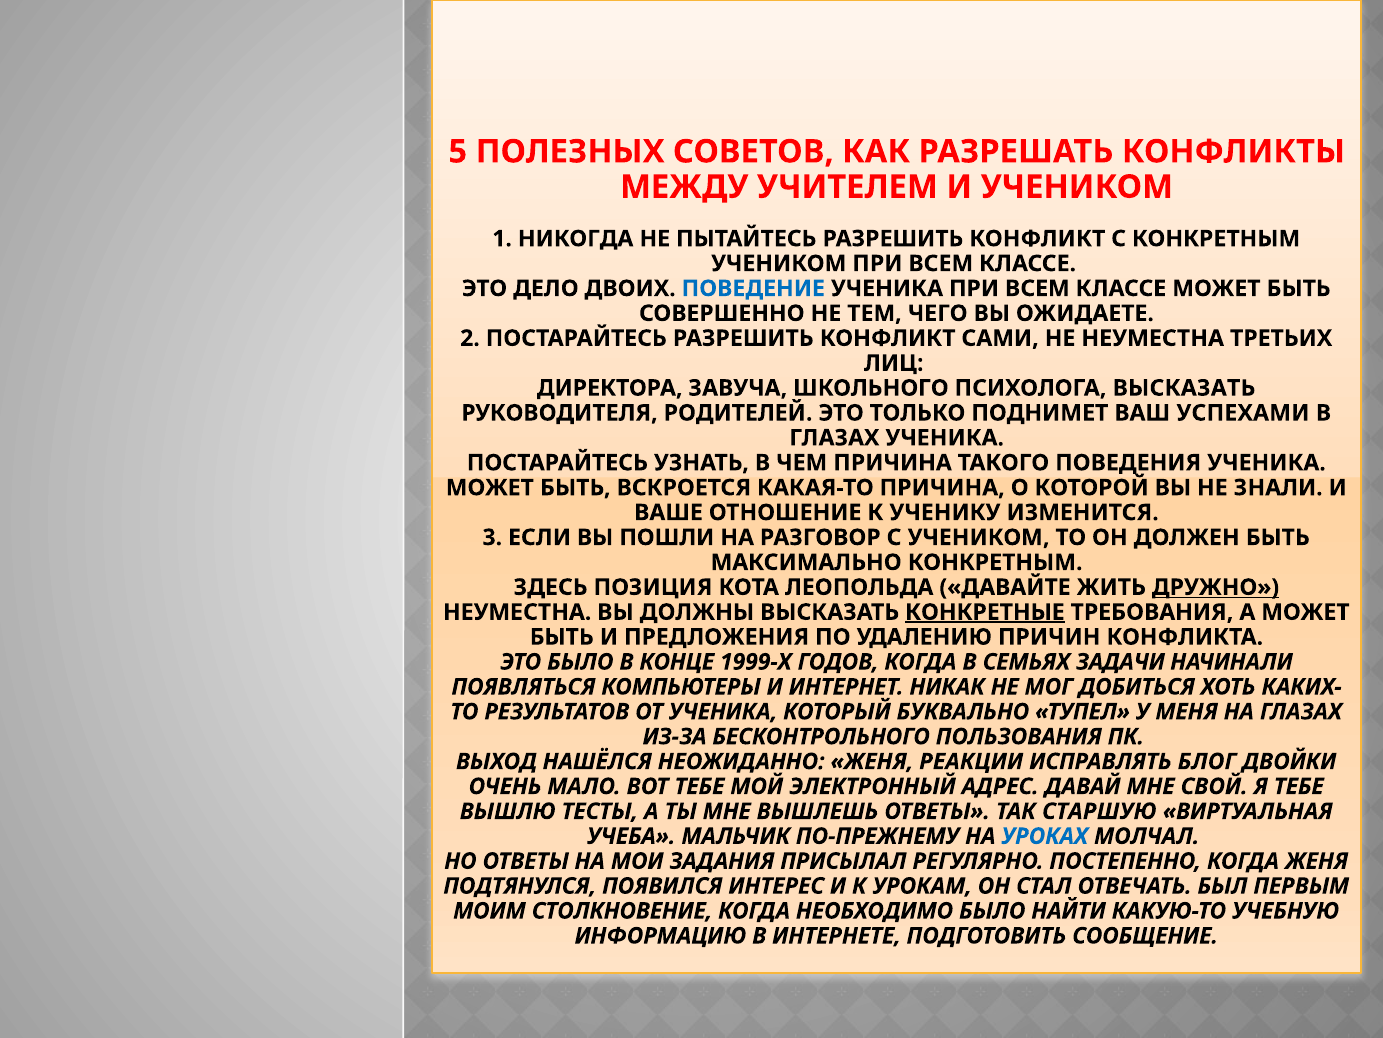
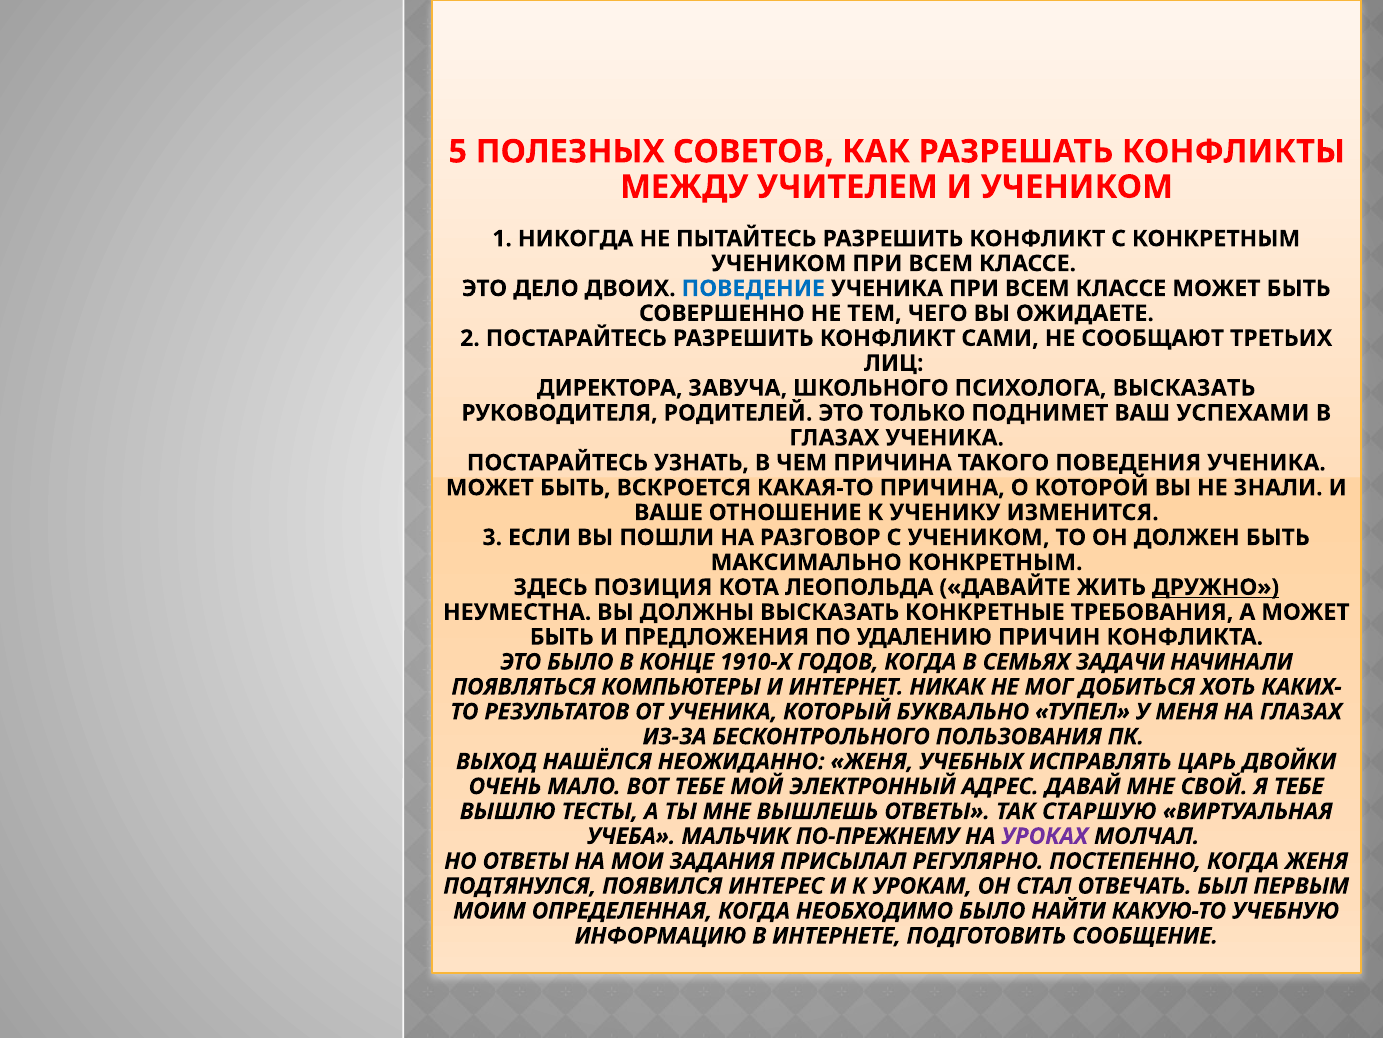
НЕ НЕУМЕСТНА: НЕУМЕСТНА -> СООБЩАЮТ
КОНКРЕТНЫЕ underline: present -> none
1999-Х: 1999-Х -> 1910-Х
РЕАКЦИИ: РЕАКЦИИ -> УЧЕБНЫХ
БЛОГ: БЛОГ -> ЦАРЬ
УРОКАХ colour: blue -> purple
СТОЛКНОВЕНИЕ: СТОЛКНОВЕНИЕ -> ОПРЕДЕЛЕННАЯ
